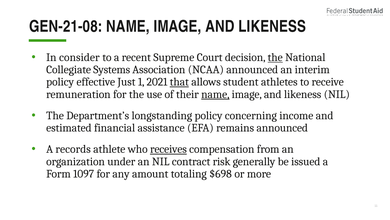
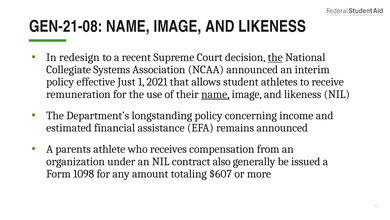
consider: consider -> redesign
that underline: present -> none
records: records -> parents
receives underline: present -> none
risk: risk -> also
1097: 1097 -> 1098
$698: $698 -> $607
